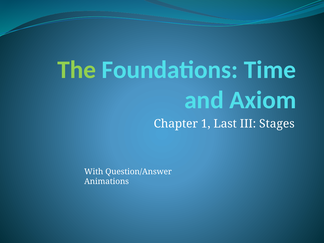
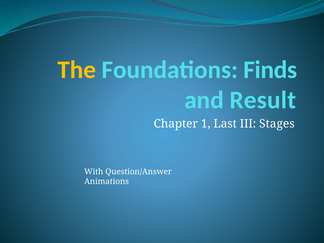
The colour: light green -> yellow
Time: Time -> Finds
Axiom: Axiom -> Result
